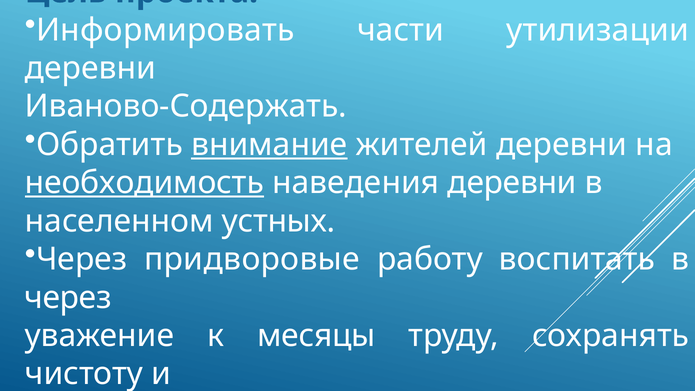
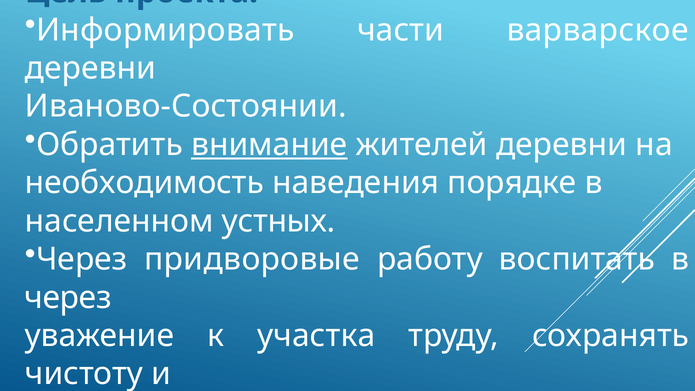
утилизации: утилизации -> варварское
Иваново-Содержать: Иваново-Содержать -> Иваново-Состоянии
необходимость underline: present -> none
наведения деревни: деревни -> порядке
месяцы: месяцы -> участка
